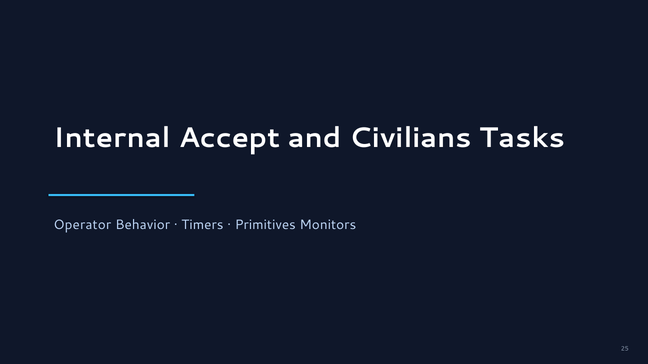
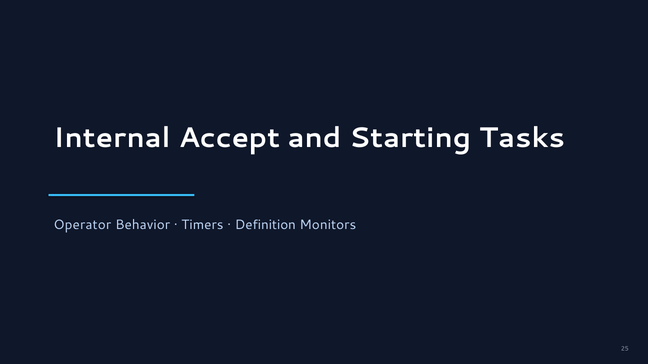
Civilians: Civilians -> Starting
Primitives: Primitives -> Definition
